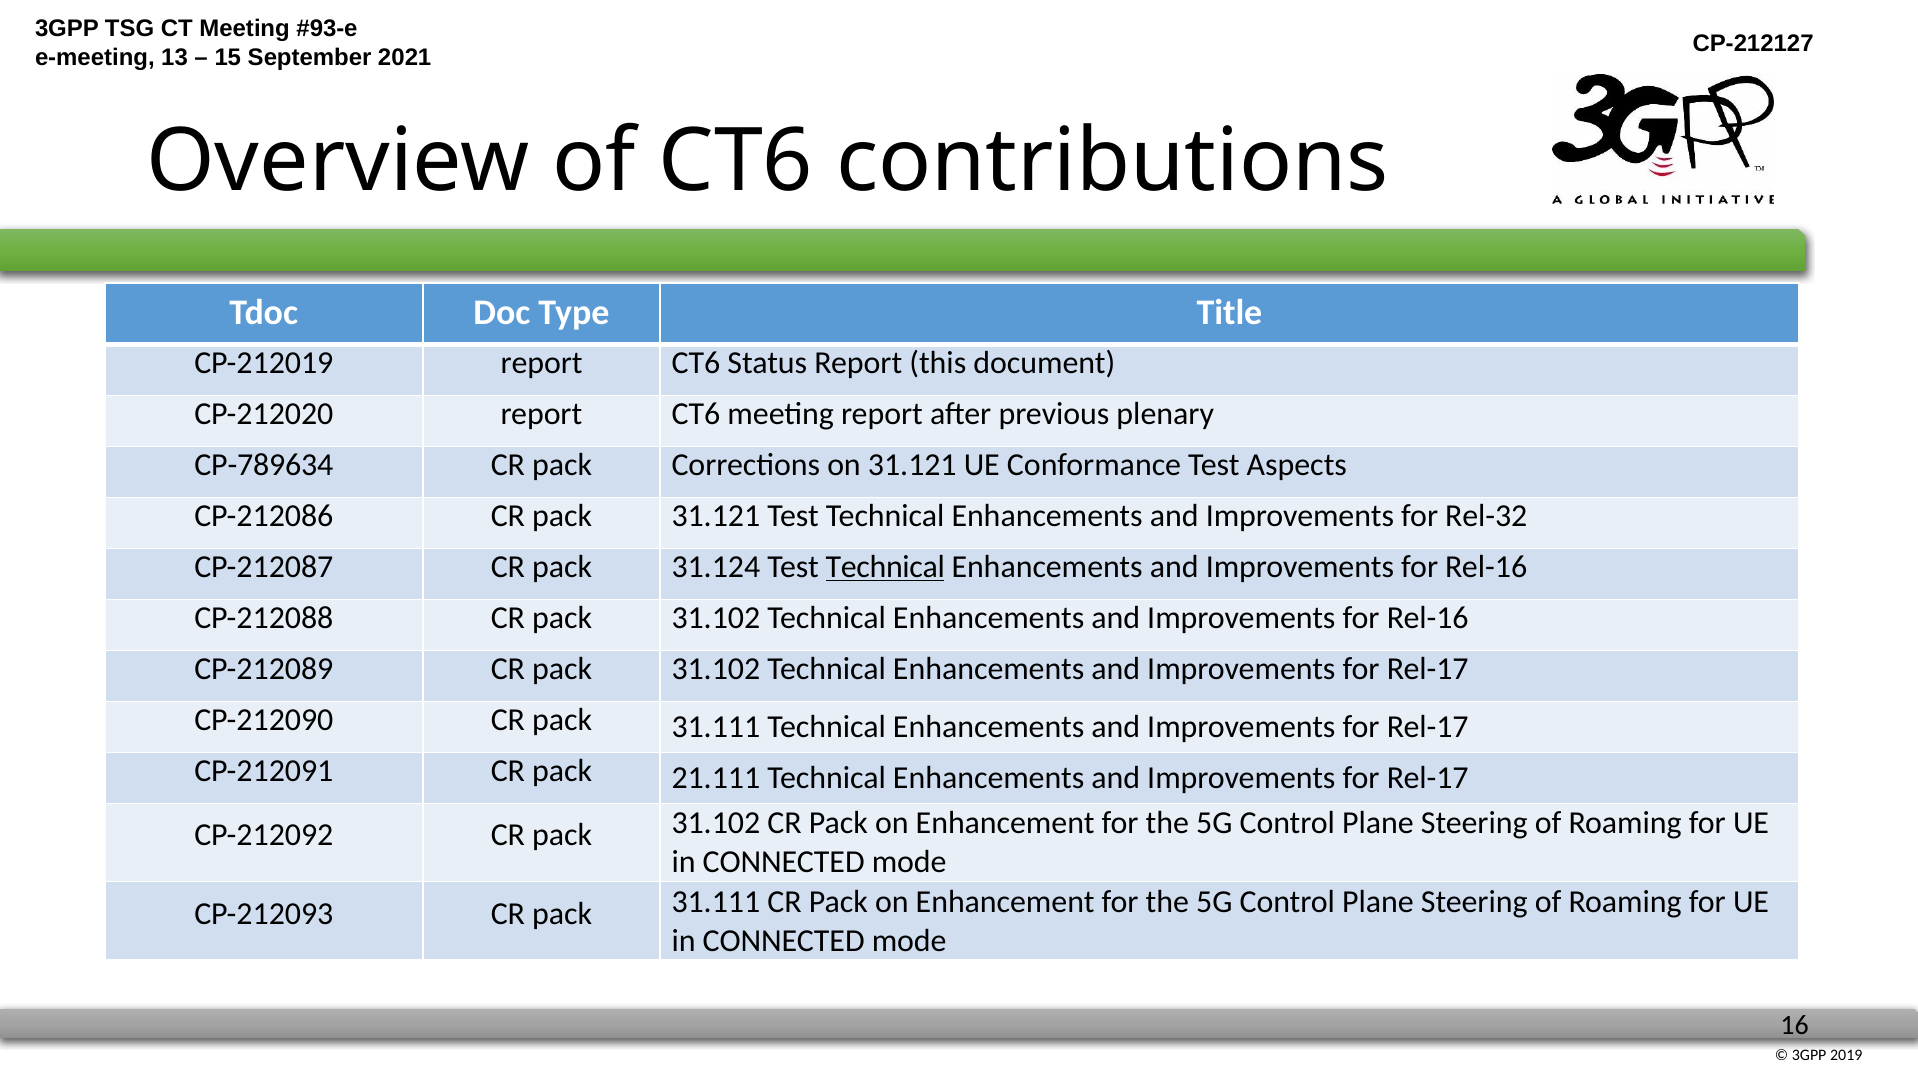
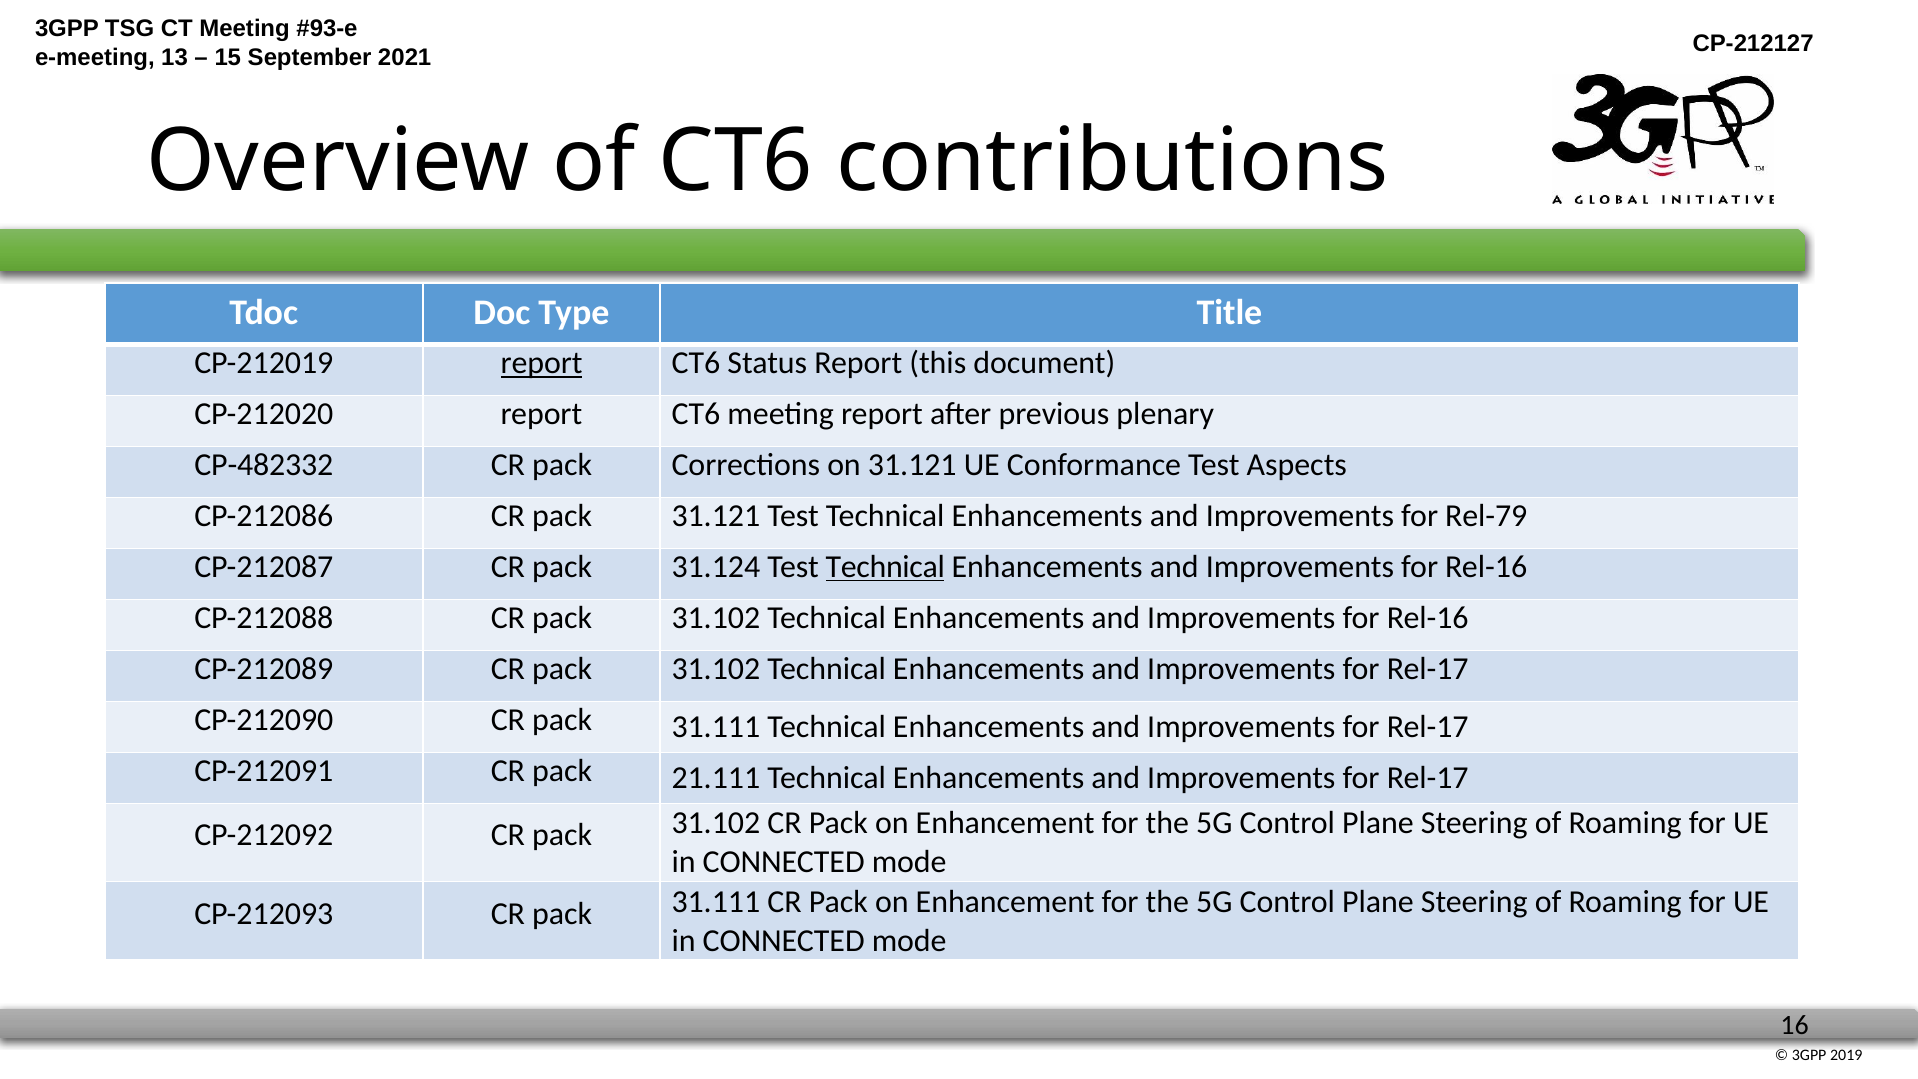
report at (542, 363) underline: none -> present
CP-789634: CP-789634 -> CP-482332
Rel-32: Rel-32 -> Rel-79
